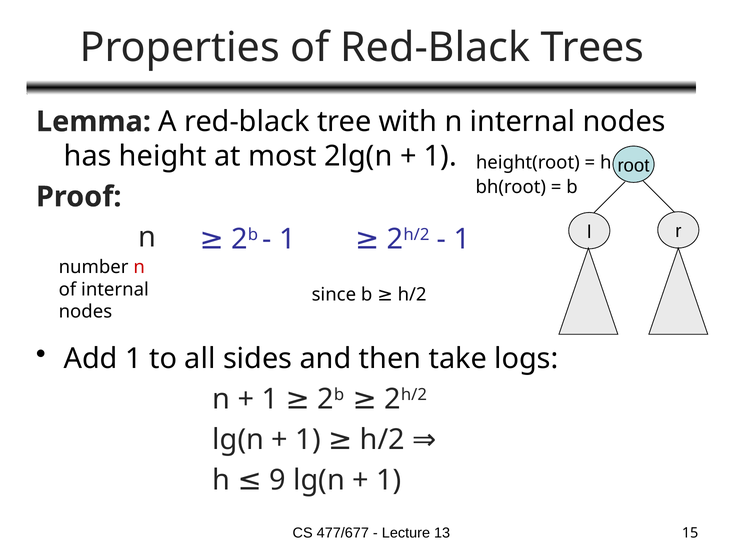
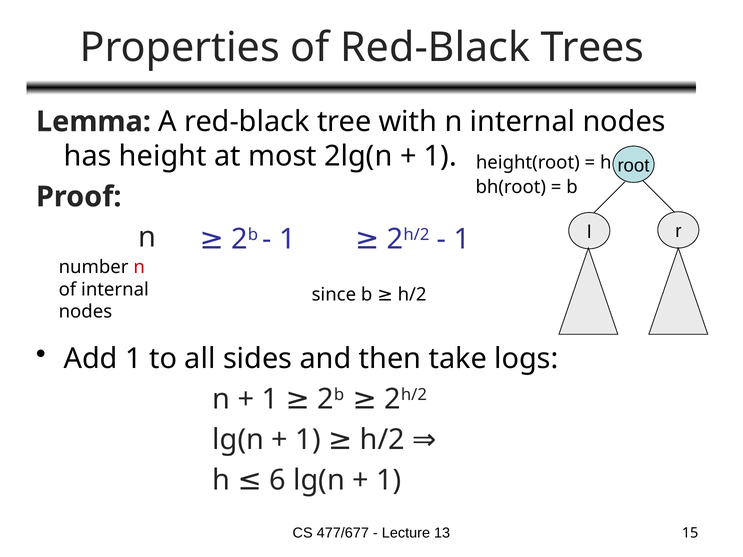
9: 9 -> 6
